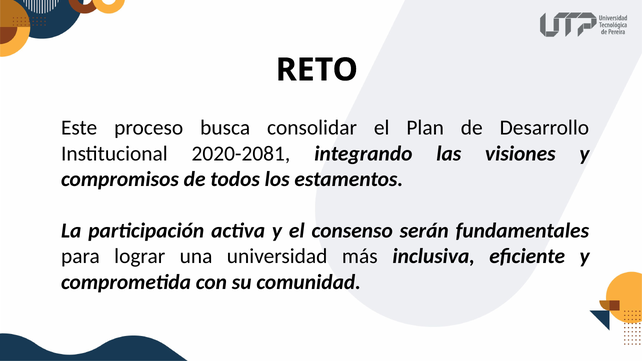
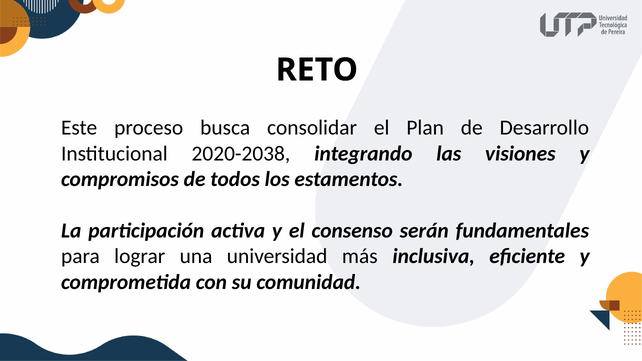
2020-2081: 2020-2081 -> 2020-2038
